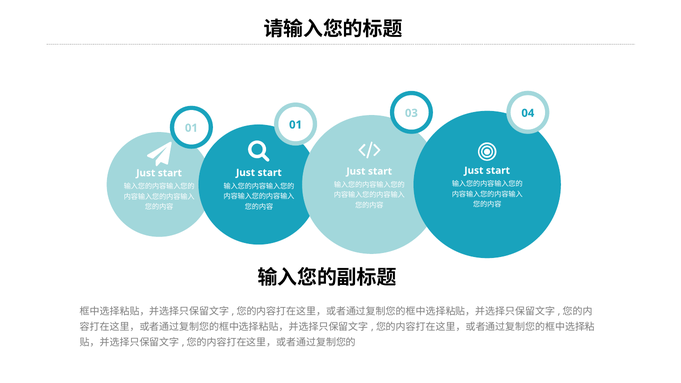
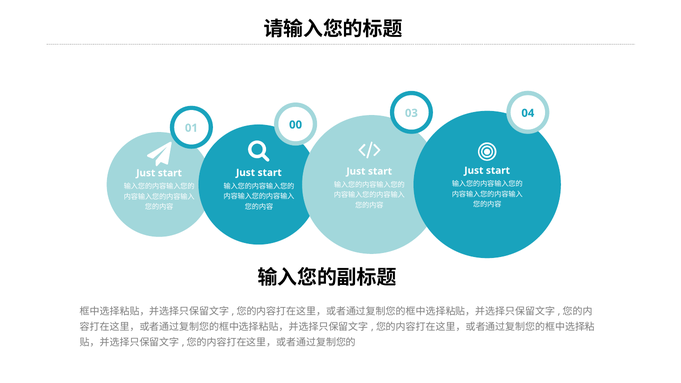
01 01: 01 -> 00
